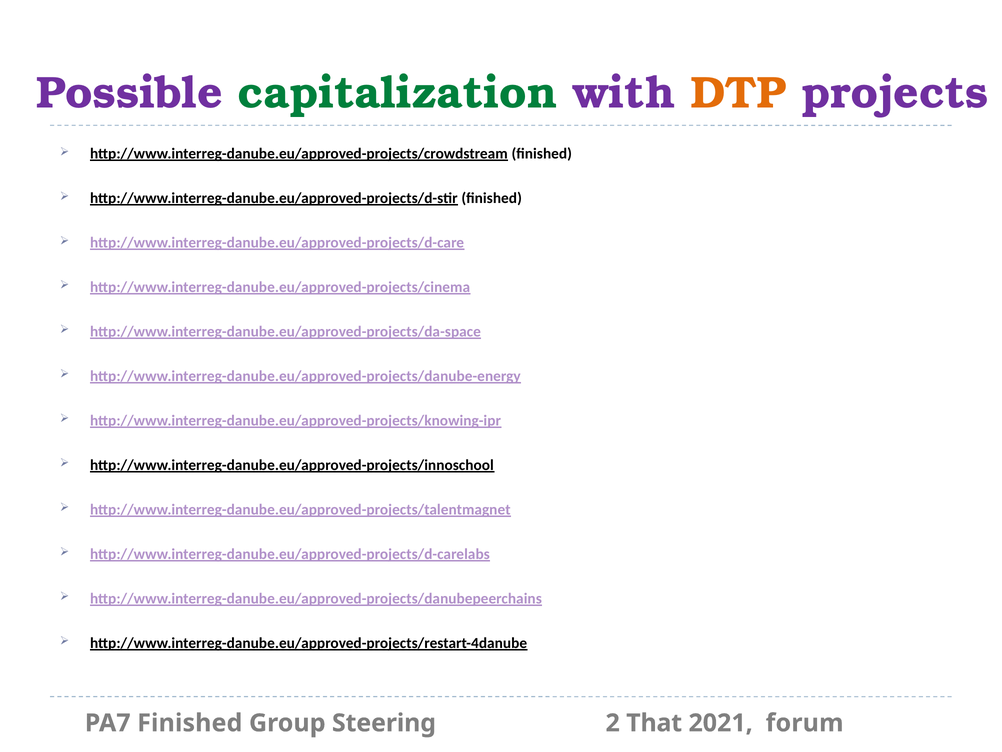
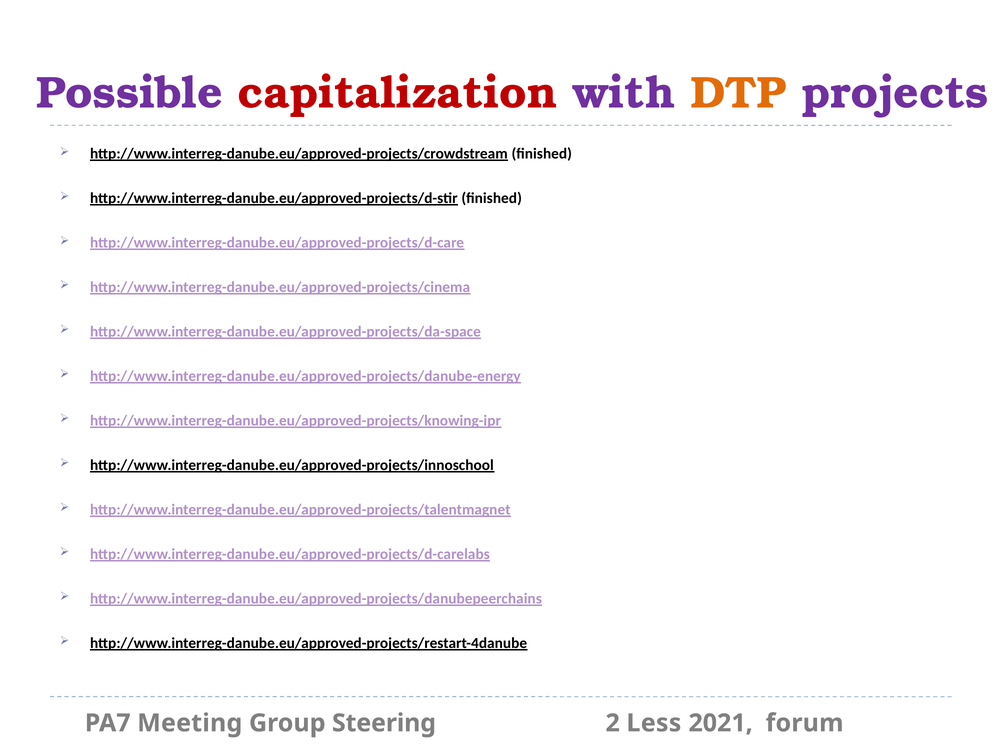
capitalization colour: green -> red
PA7 Finished: Finished -> Meeting
That: That -> Less
